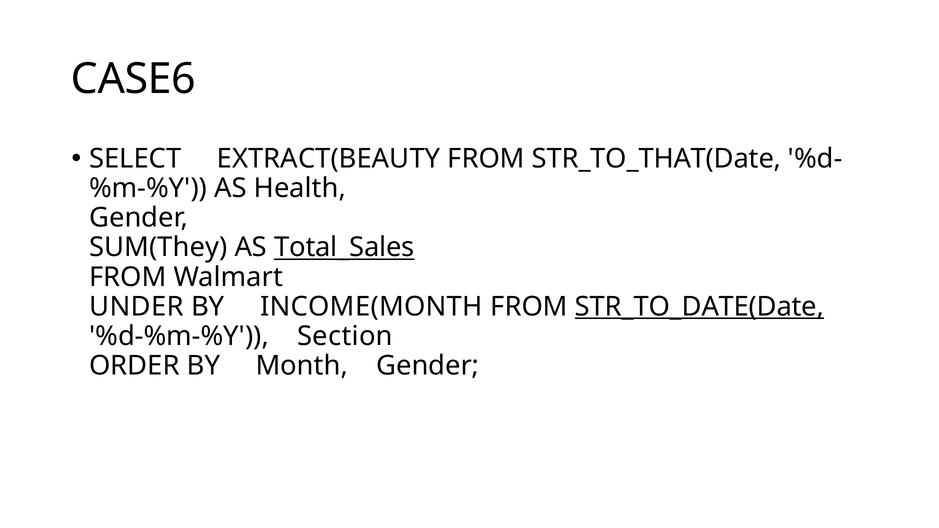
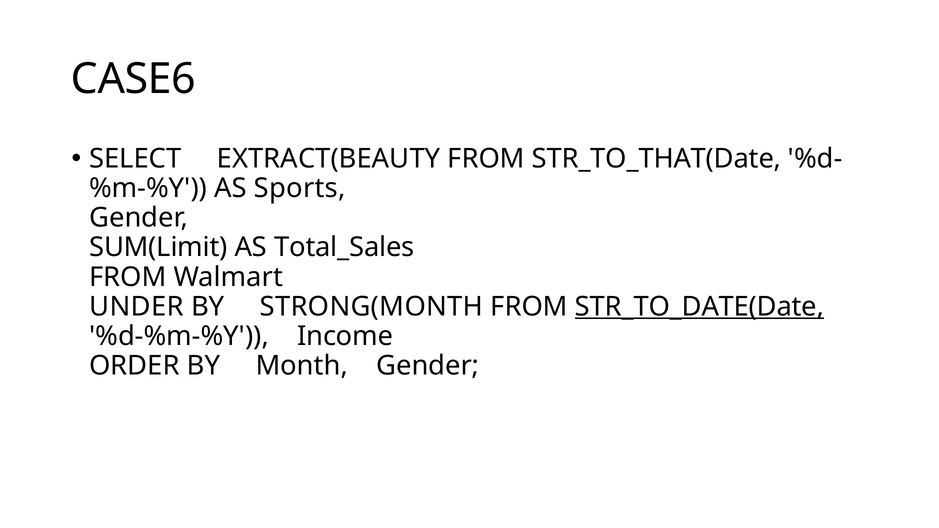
Health: Health -> Sports
SUM(They: SUM(They -> SUM(Limit
Total_Sales underline: present -> none
INCOME(MONTH: INCOME(MONTH -> STRONG(MONTH
Section: Section -> Income
